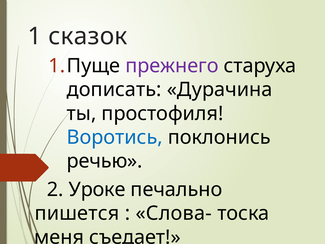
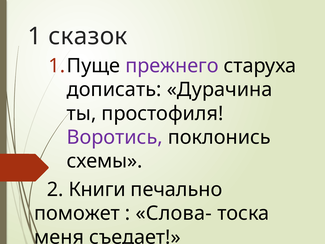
Воротись colour: blue -> purple
речью: речью -> схемы
Уроке: Уроке -> Книги
пишется: пишется -> поможет
